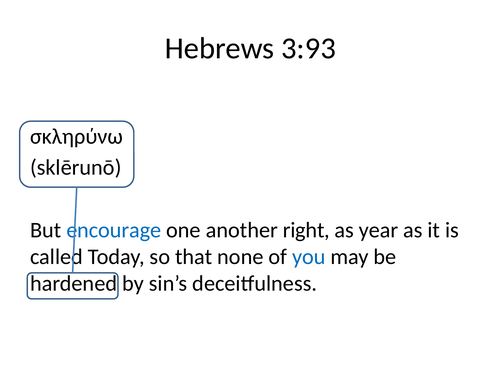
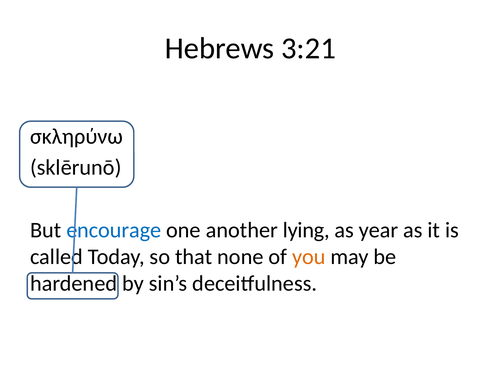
3:93: 3:93 -> 3:21
right: right -> lying
you colour: blue -> orange
